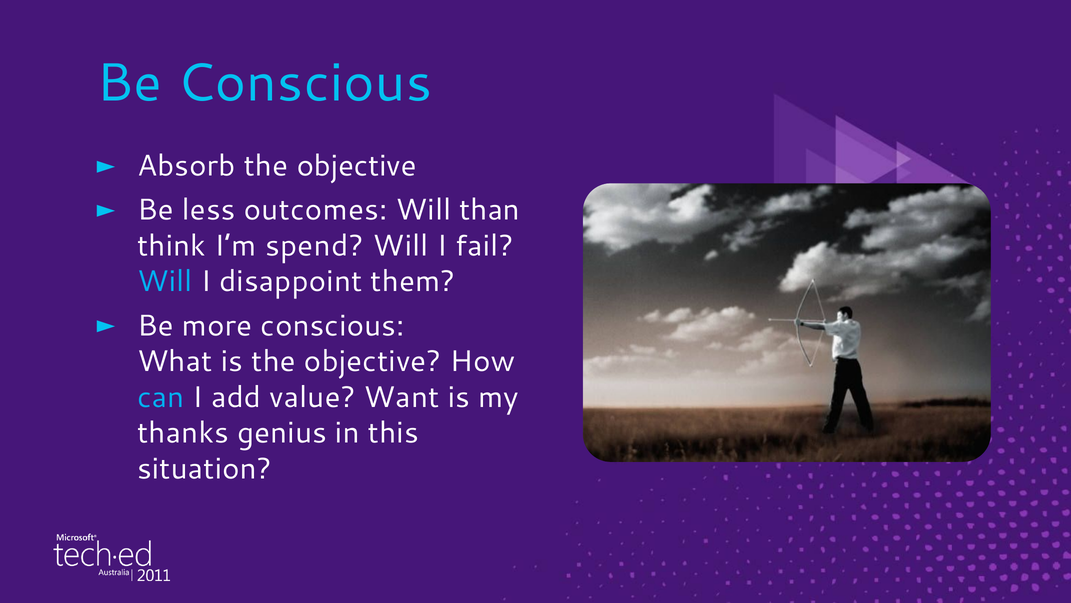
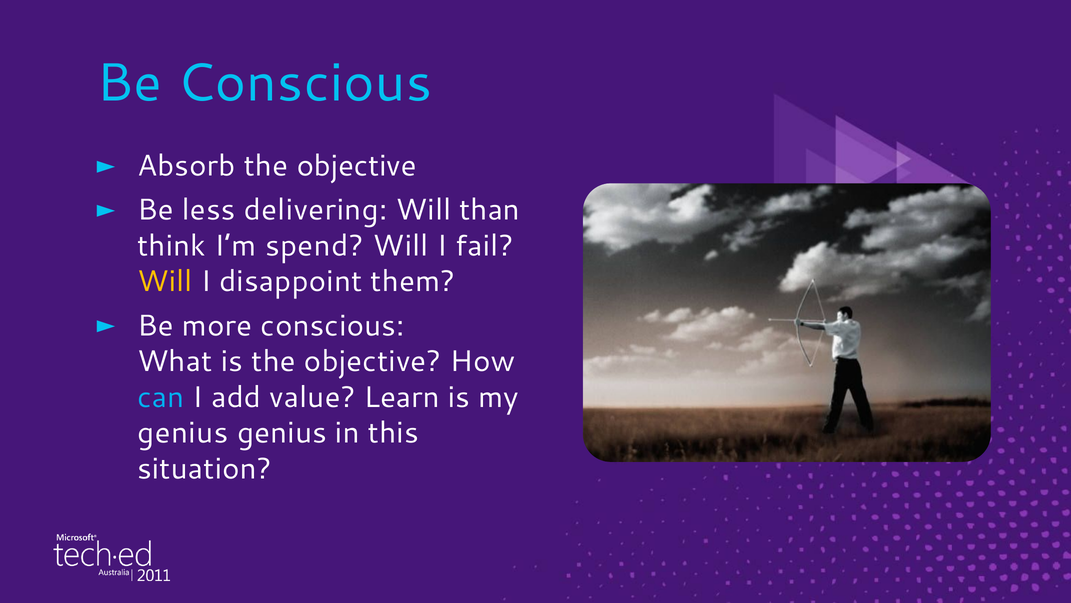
outcomes: outcomes -> delivering
Will at (165, 281) colour: light blue -> yellow
Want: Want -> Learn
thanks at (183, 433): thanks -> genius
